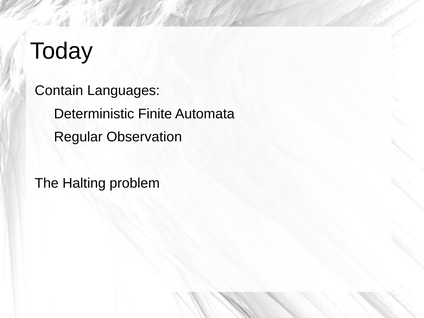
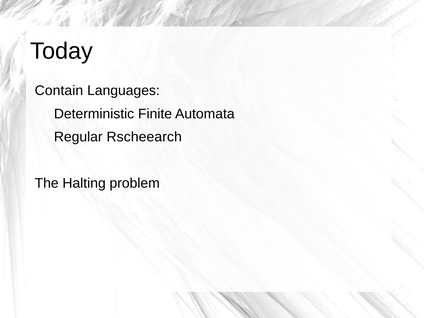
Observation: Observation -> Rscheearch
